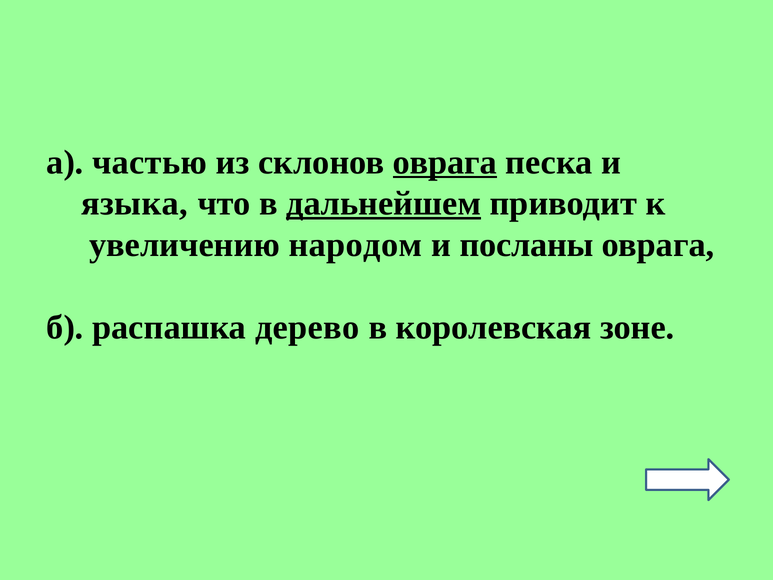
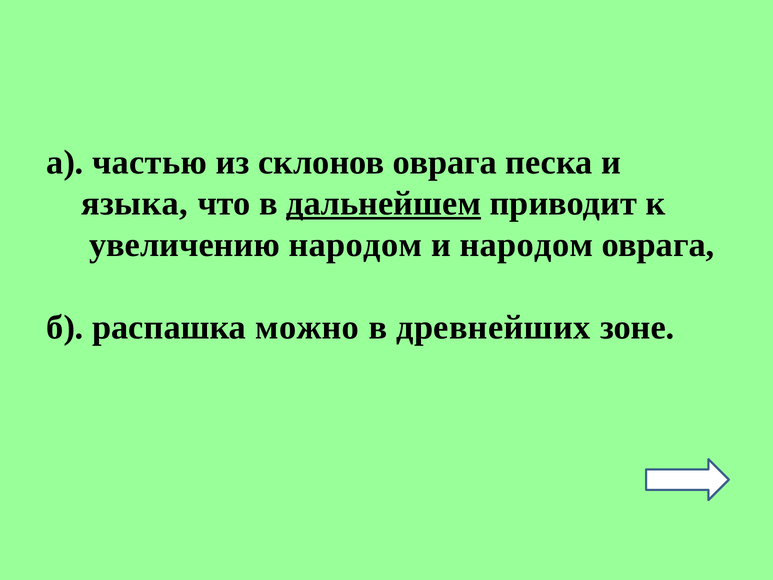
оврага at (445, 162) underline: present -> none
и посланы: посланы -> народом
дерево: дерево -> можно
королевская: королевская -> древнейших
